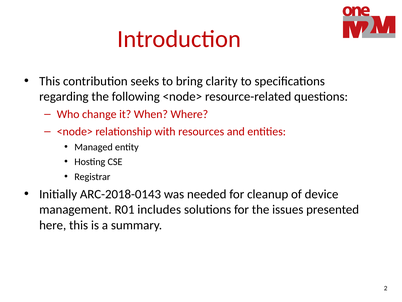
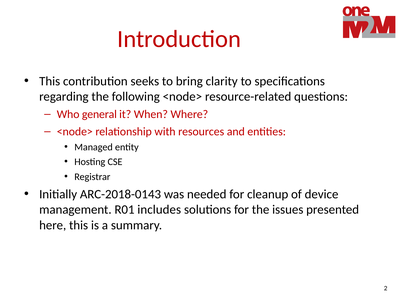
change: change -> general
